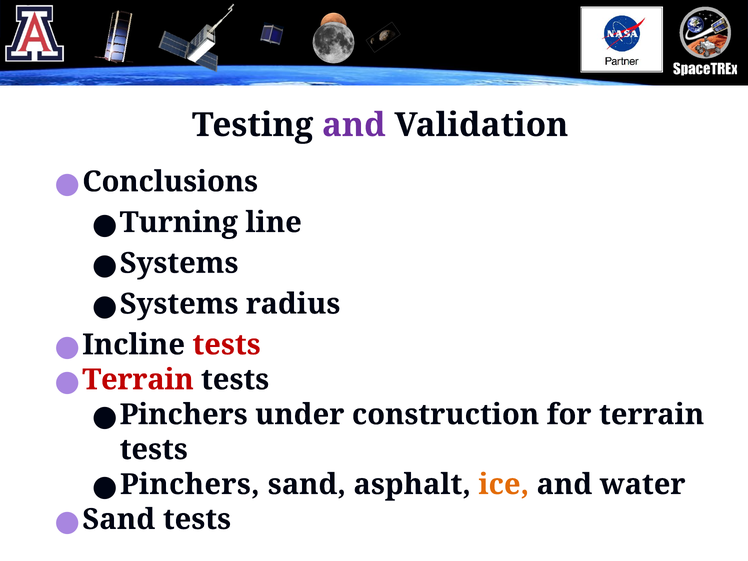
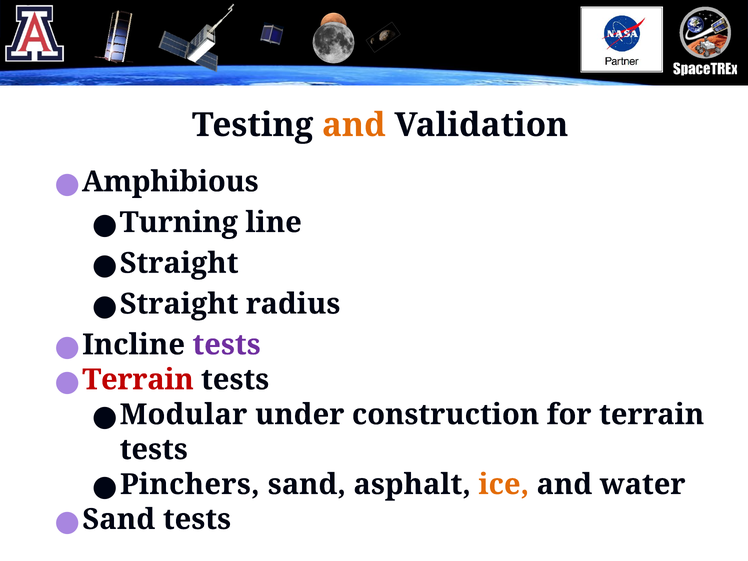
and at (354, 125) colour: purple -> orange
Conclusions: Conclusions -> Amphibious
Systems at (179, 263): Systems -> Straight
Systems at (179, 304): Systems -> Straight
tests at (227, 345) colour: red -> purple
Pinchers at (184, 415): Pinchers -> Modular
